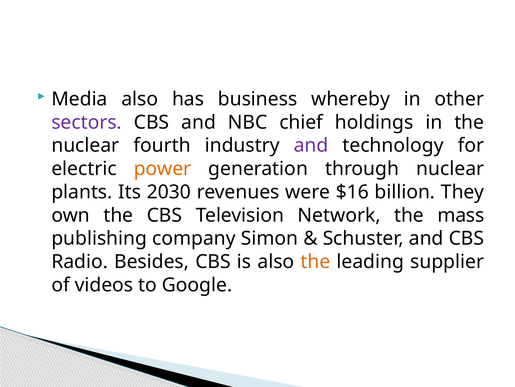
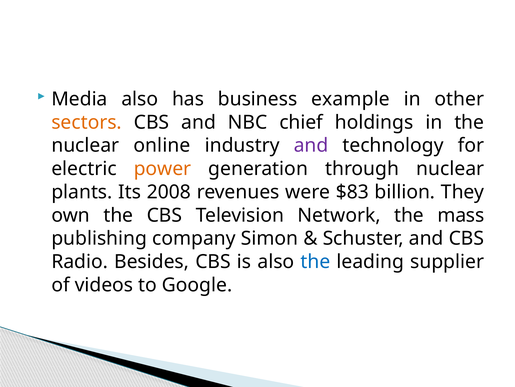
whereby: whereby -> example
sectors colour: purple -> orange
fourth: fourth -> online
2030: 2030 -> 2008
$16: $16 -> $83
the at (315, 261) colour: orange -> blue
